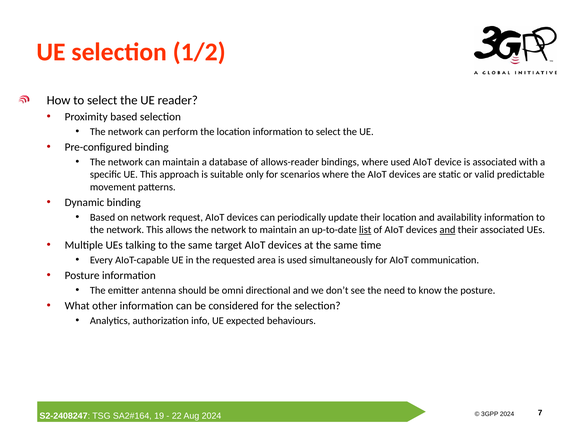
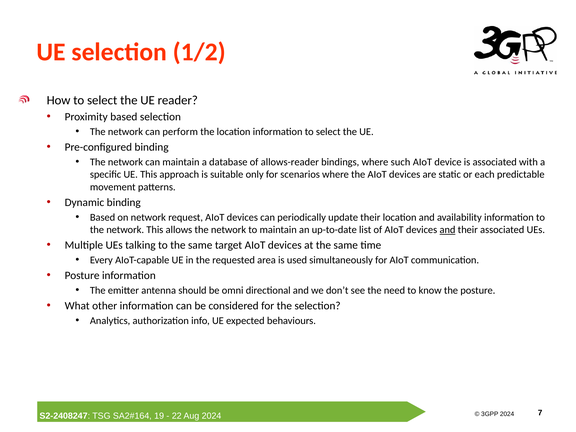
where used: used -> such
valid: valid -> each
list underline: present -> none
